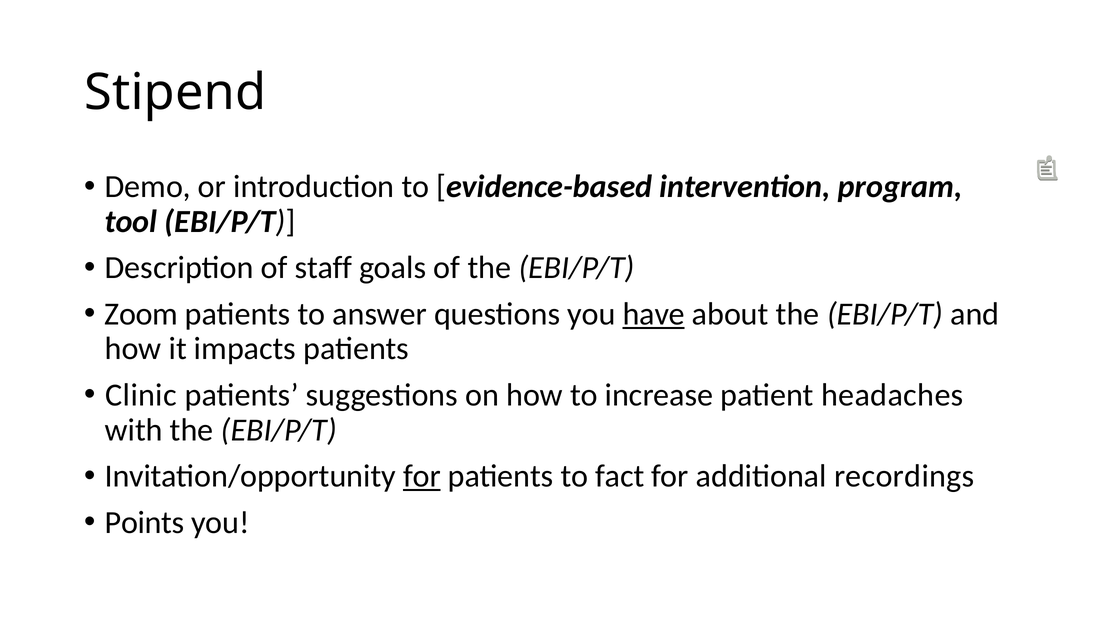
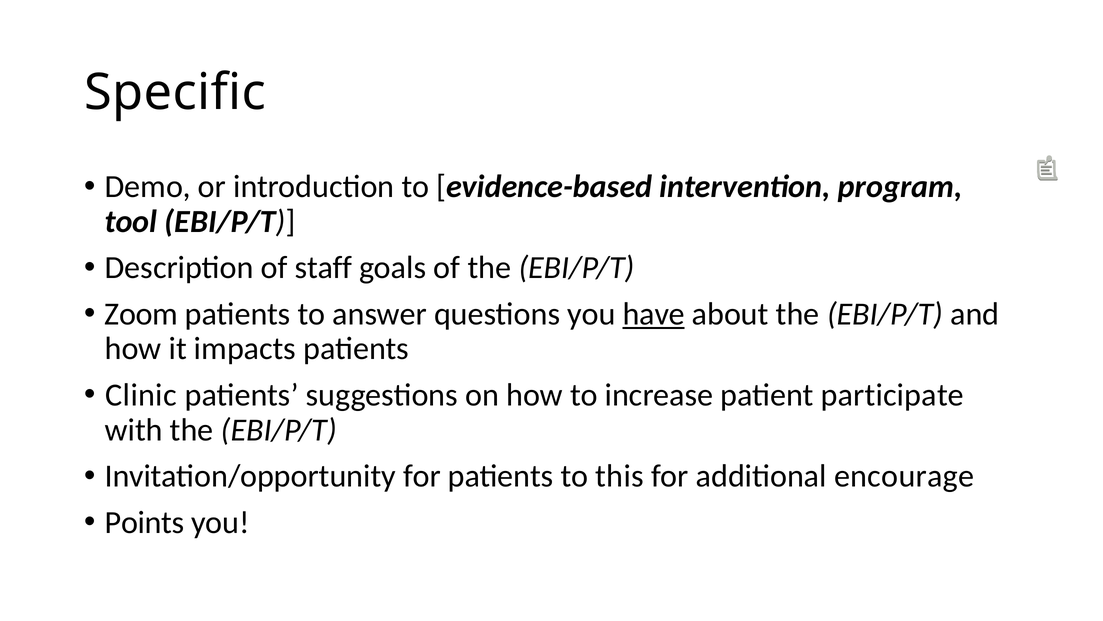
Stipend: Stipend -> Specific
headaches: headaches -> participate
for at (422, 476) underline: present -> none
fact: fact -> this
recordings: recordings -> encourage
